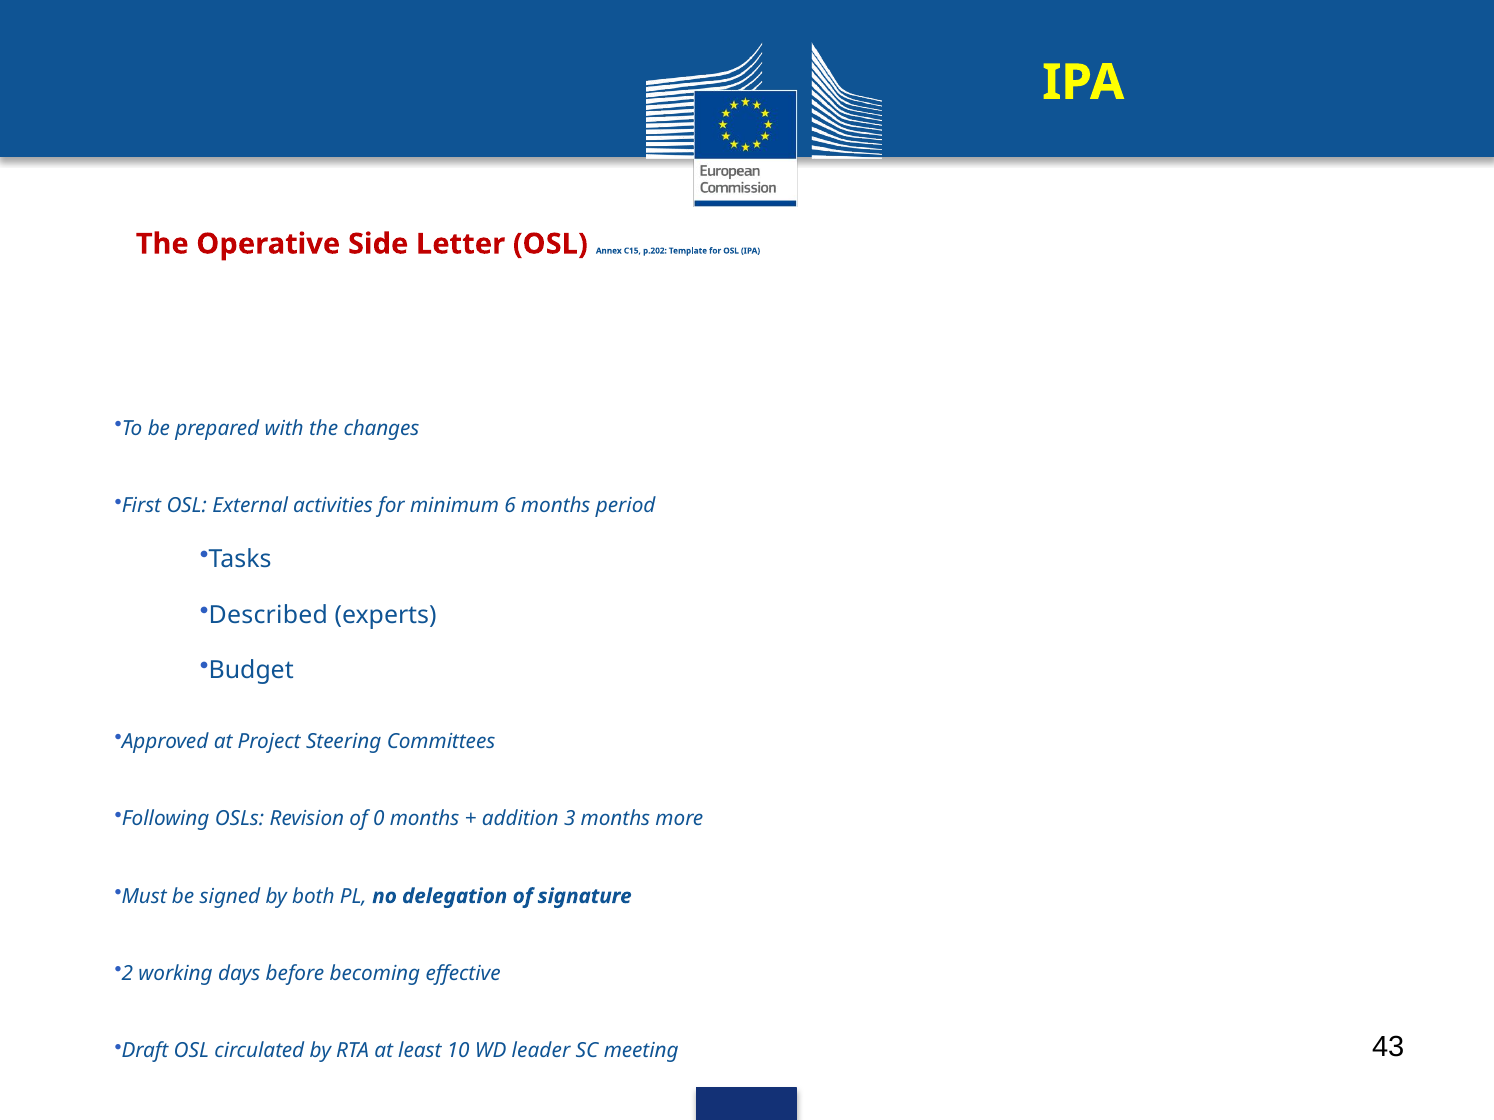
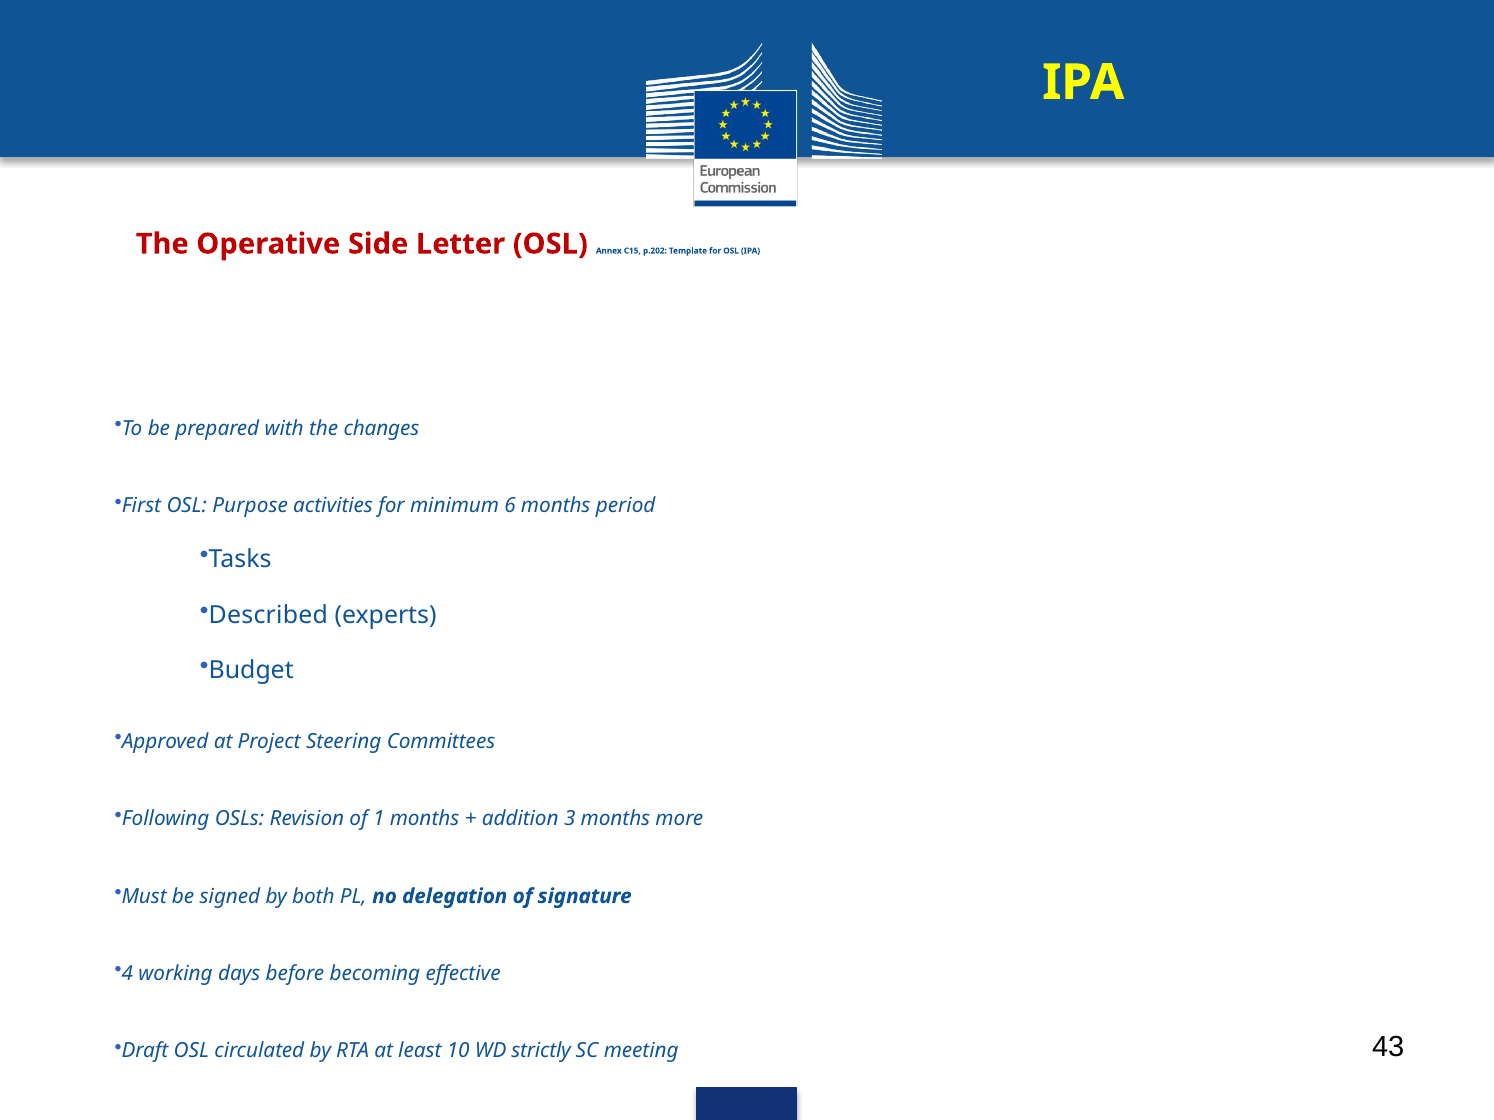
External: External -> Purpose
0: 0 -> 1
2: 2 -> 4
leader: leader -> strictly
